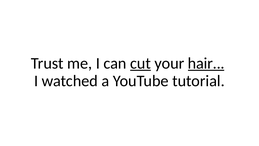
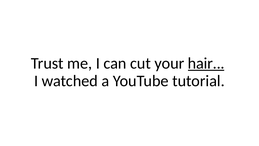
cut underline: present -> none
